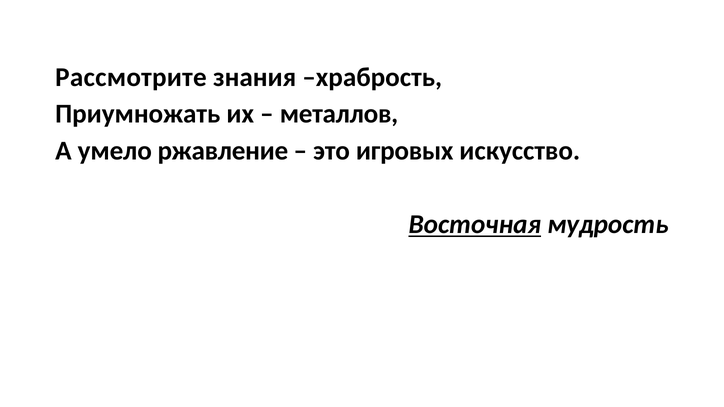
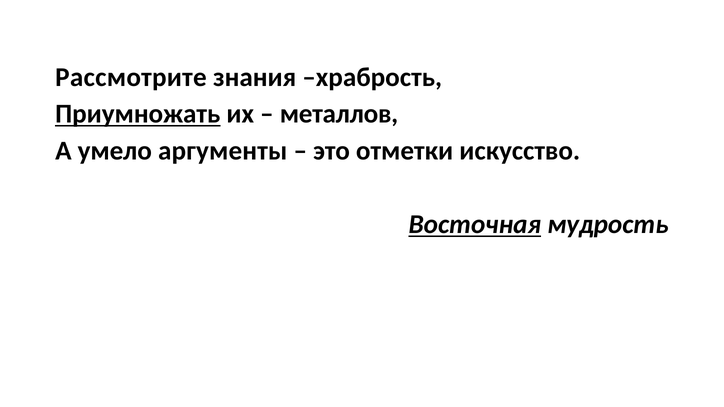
Приумножать underline: none -> present
ржавление: ржавление -> аргументы
игровых: игровых -> отметки
